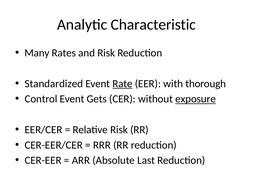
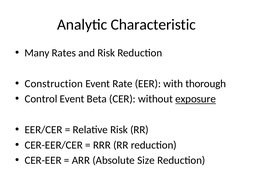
Standardized: Standardized -> Construction
Rate underline: present -> none
Gets: Gets -> Beta
Last: Last -> Size
